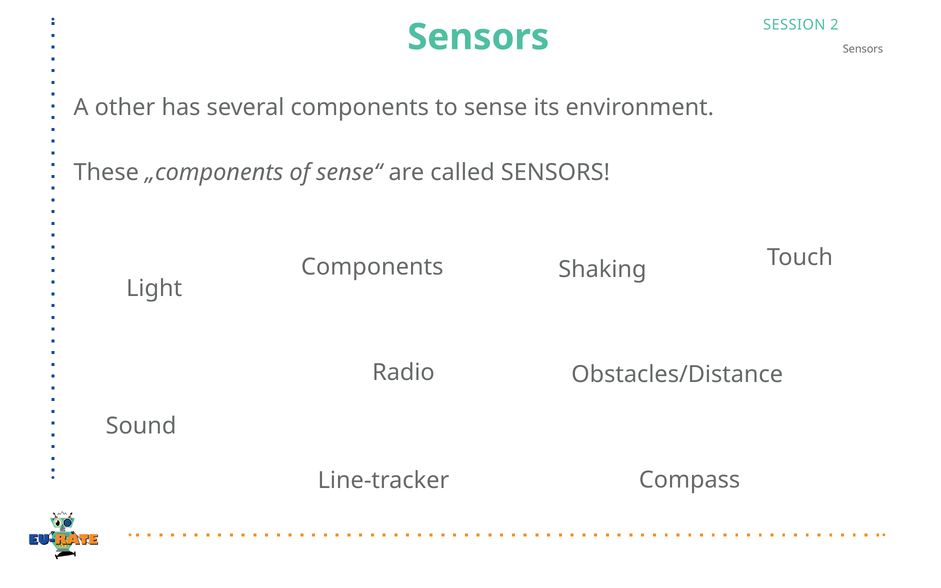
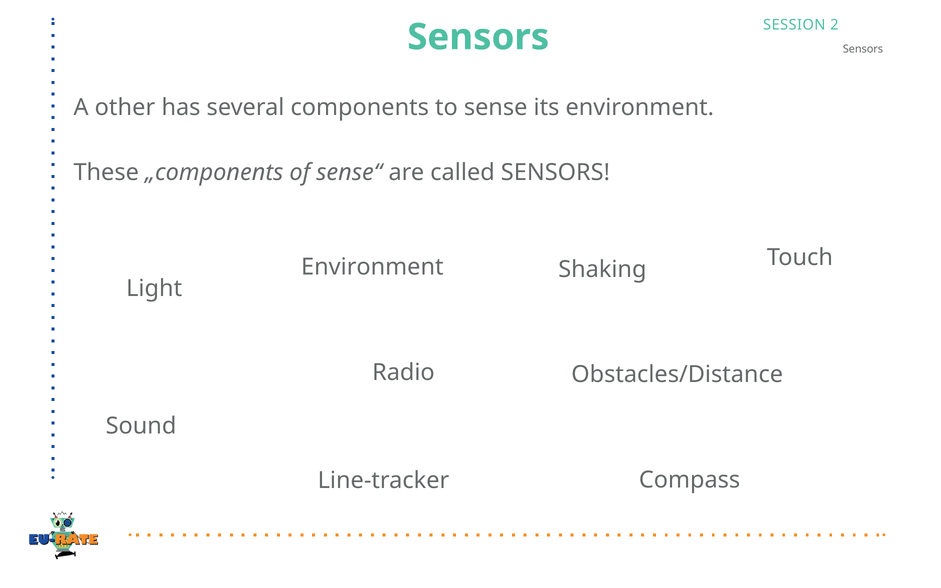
Components at (372, 267): Components -> Environment
